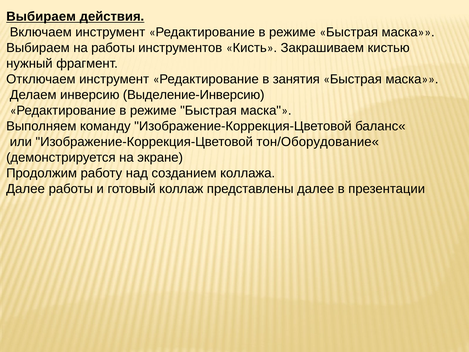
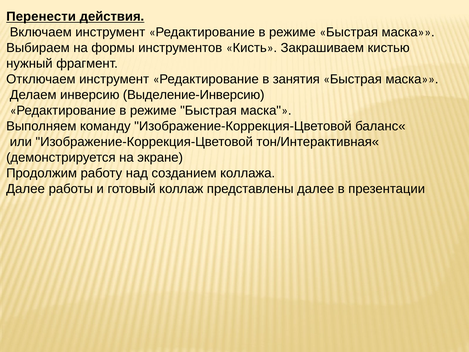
Выбираем at (41, 17): Выбираем -> Перенести
на работы: работы -> формы
тон/Оборудование«: тон/Оборудование« -> тон/Интерактивная«
